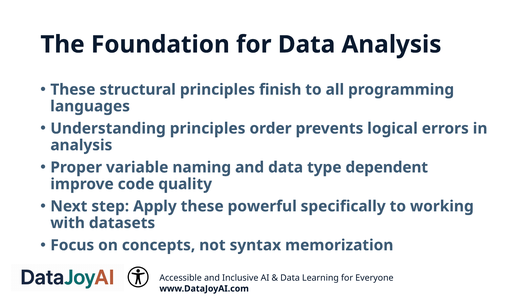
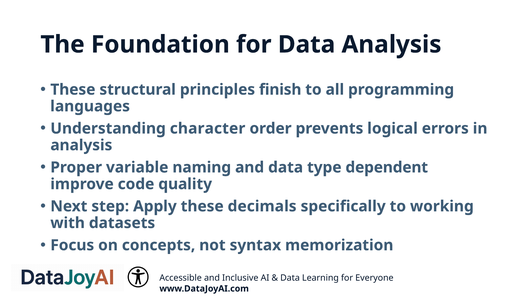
Understanding principles: principles -> character
powerful: powerful -> decimals
